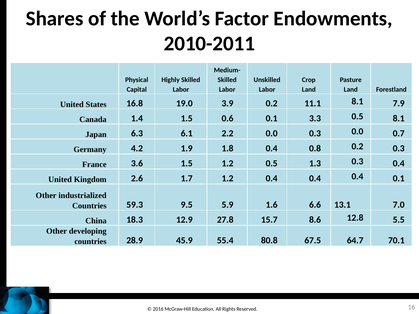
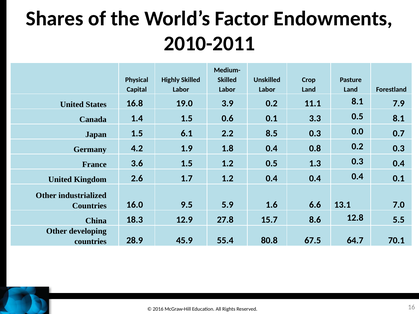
Japan 6.3: 6.3 -> 1.5
2.2 0.0: 0.0 -> 8.5
59.3: 59.3 -> 16.0
